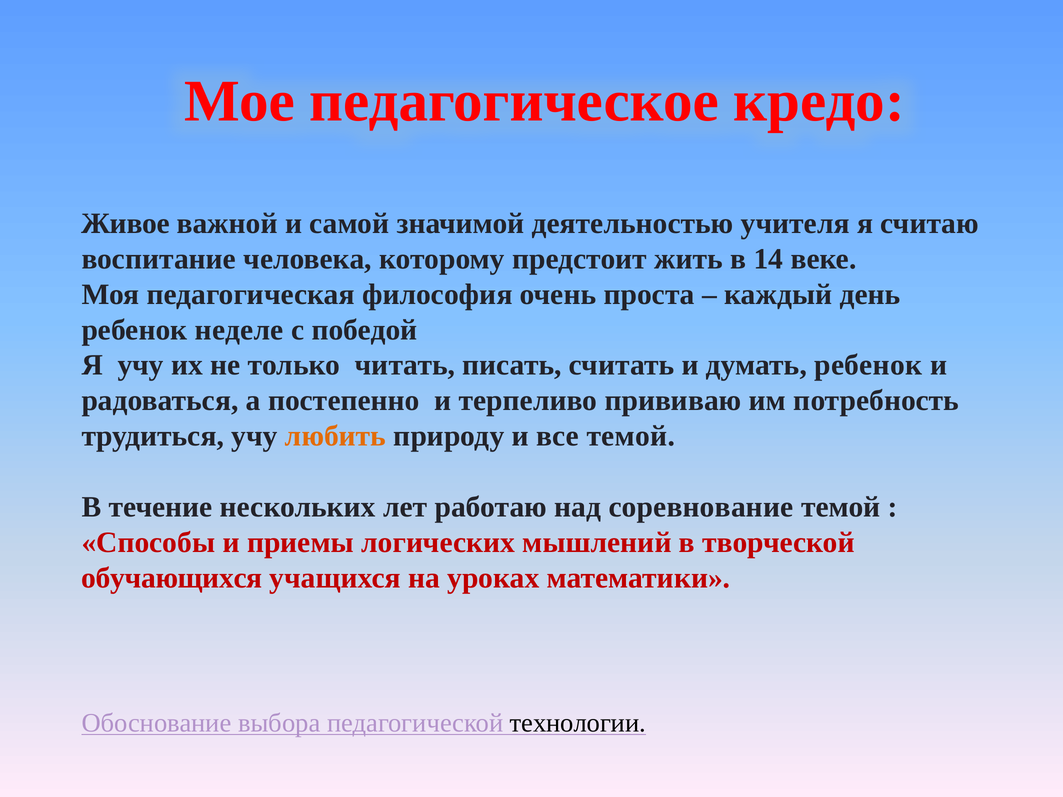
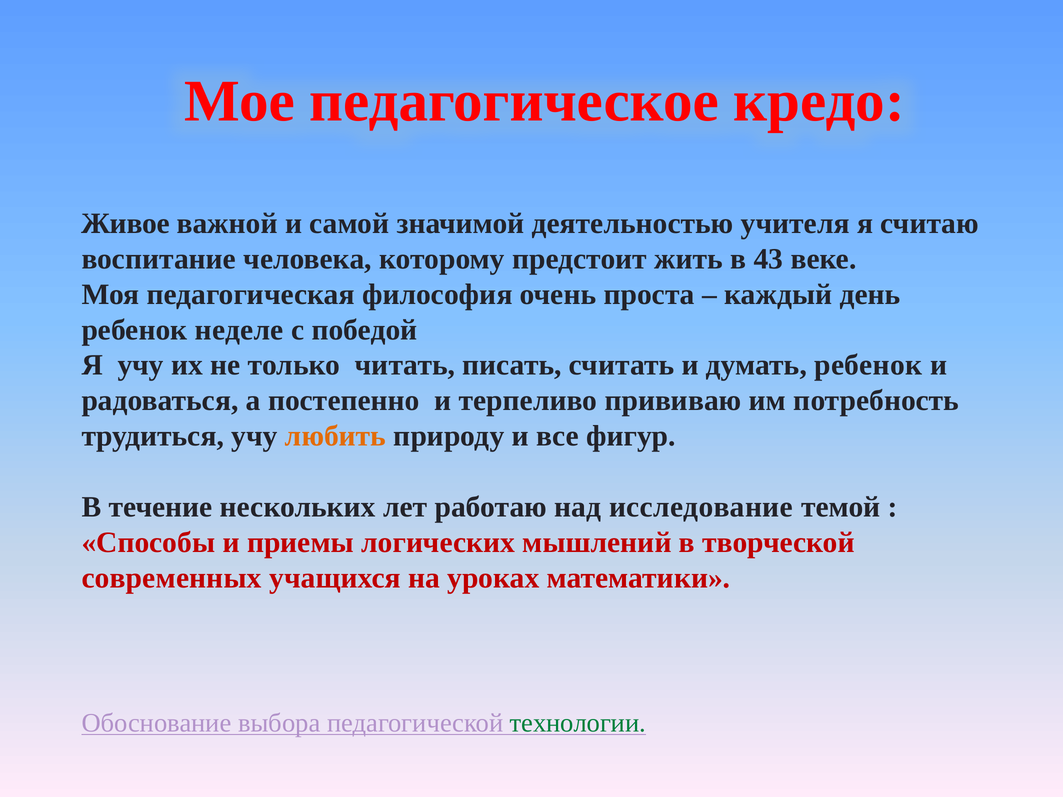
14: 14 -> 43
все темой: темой -> фигур
соревнование: соревнование -> исследование
обучающихся: обучающихся -> современных
технологии colour: black -> green
